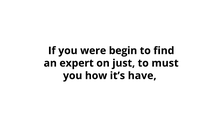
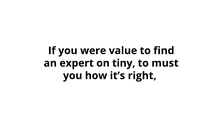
begin: begin -> value
just: just -> tiny
have: have -> right
